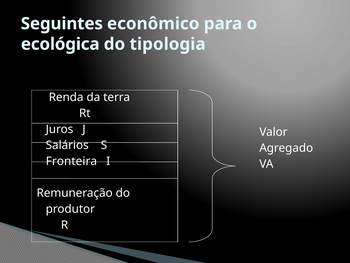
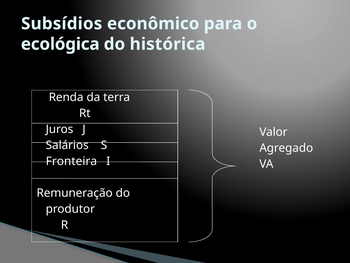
Seguintes: Seguintes -> Subsídios
tipologia: tipologia -> histórica
